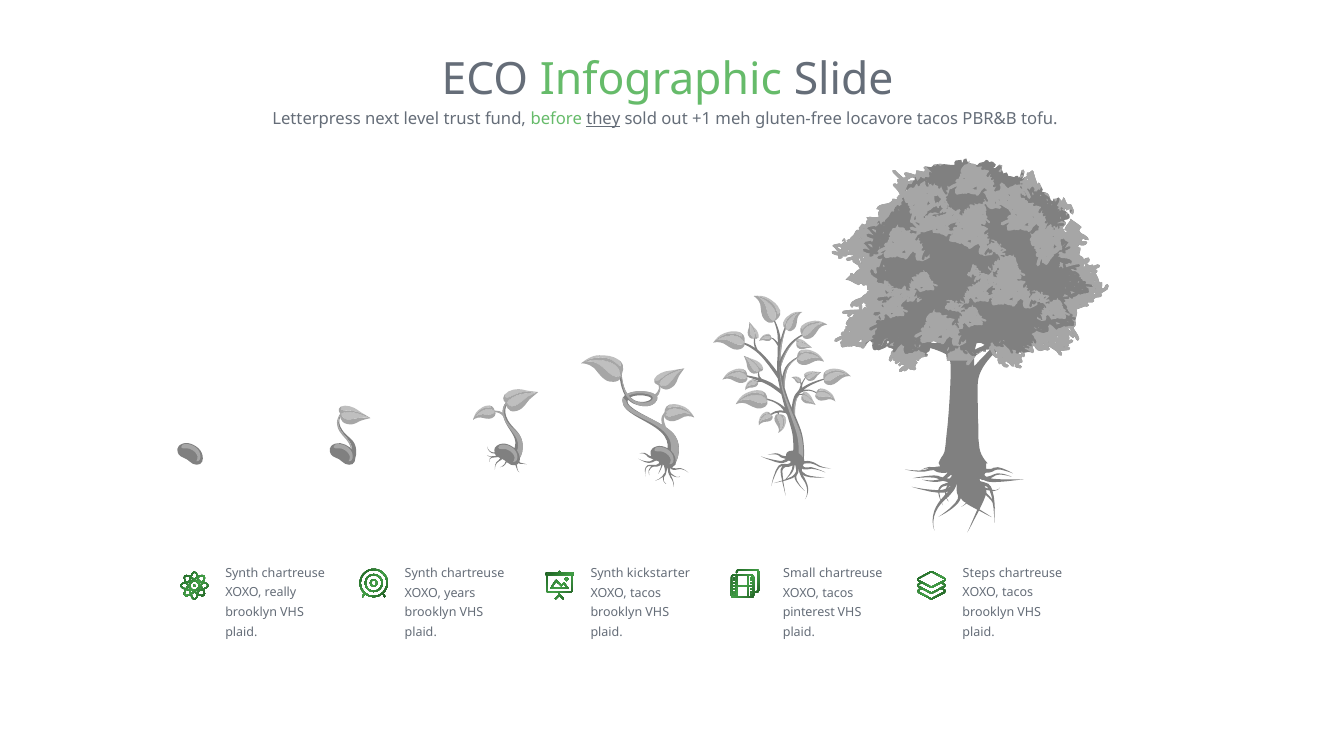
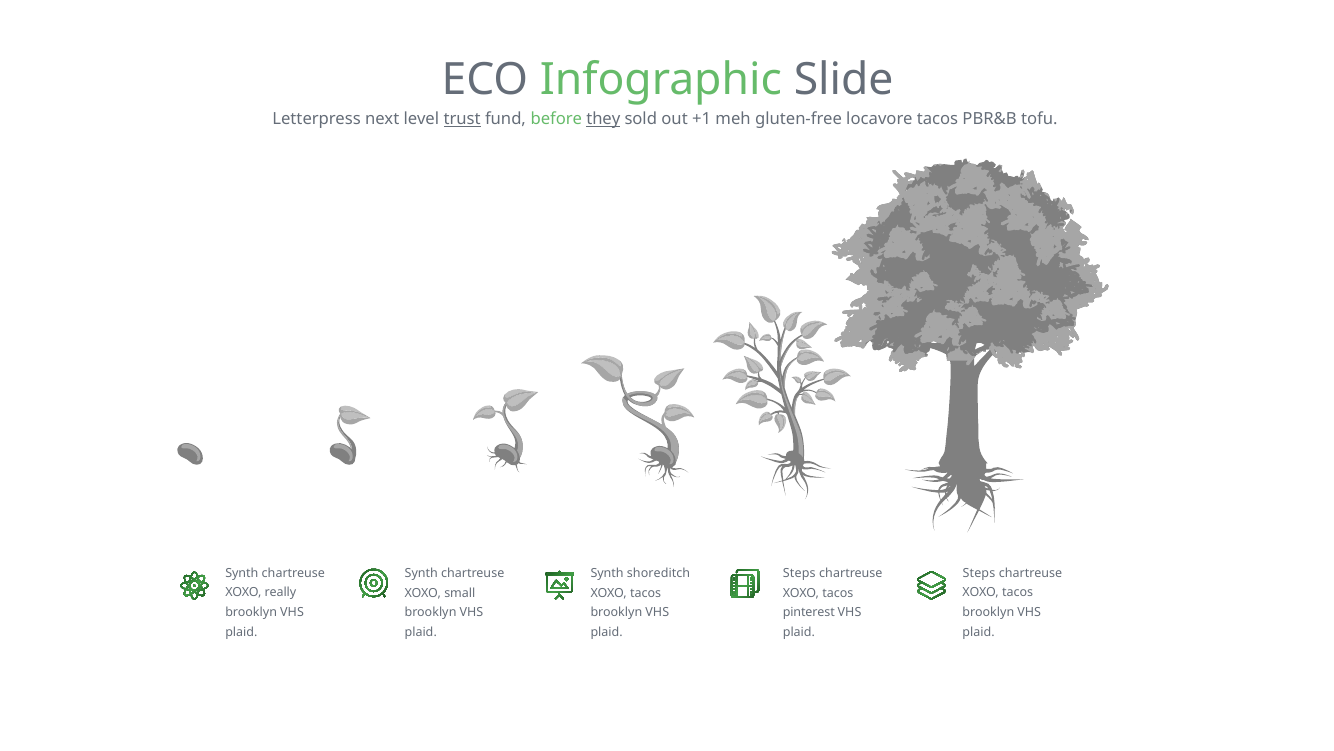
trust underline: none -> present
kickstarter: kickstarter -> shoreditch
Small at (799, 573): Small -> Steps
years: years -> small
